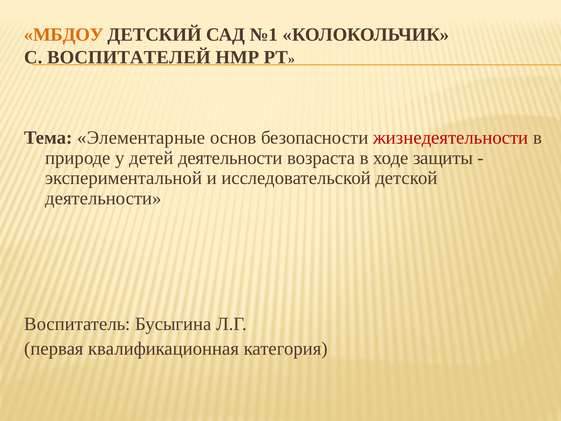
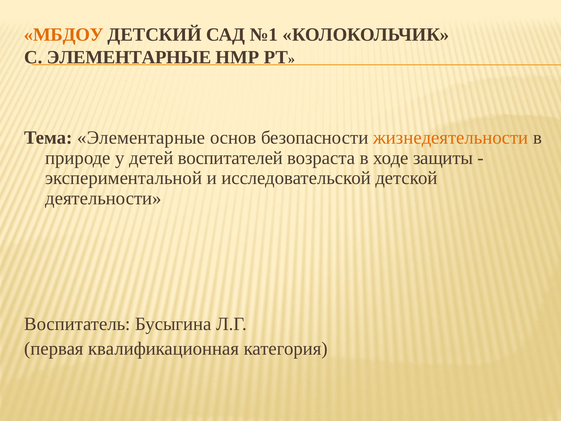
С ВОСПИТАТЕЛЕЙ: ВОСПИТАТЕЛЕЙ -> ЭЛЕМЕНТАРНЫЕ
жизнедеятельности colour: red -> orange
детей деятельности: деятельности -> воспитателей
